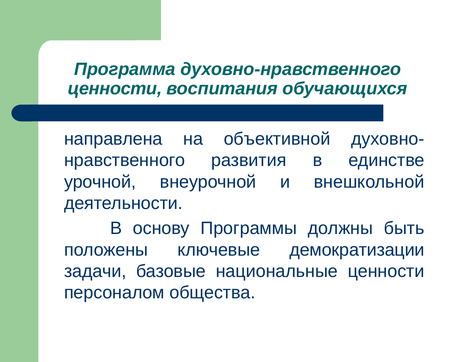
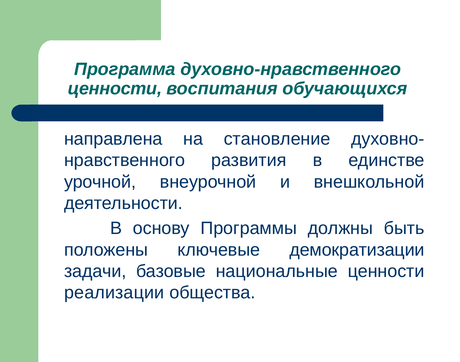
объективной: объективной -> становление
персоналом: персоналом -> реализации
